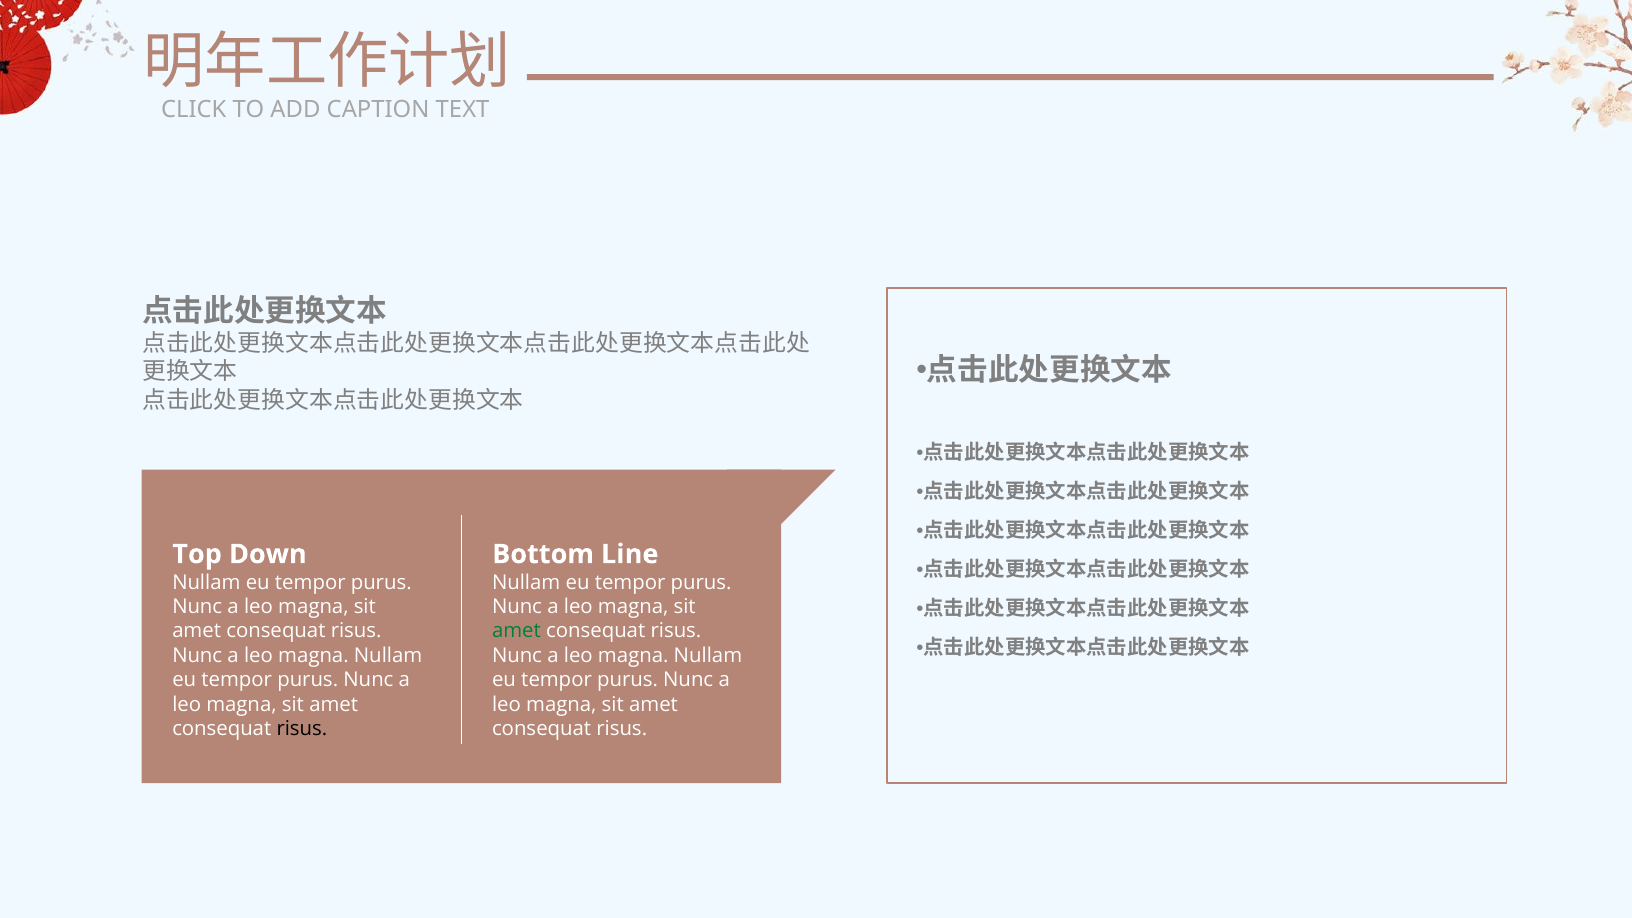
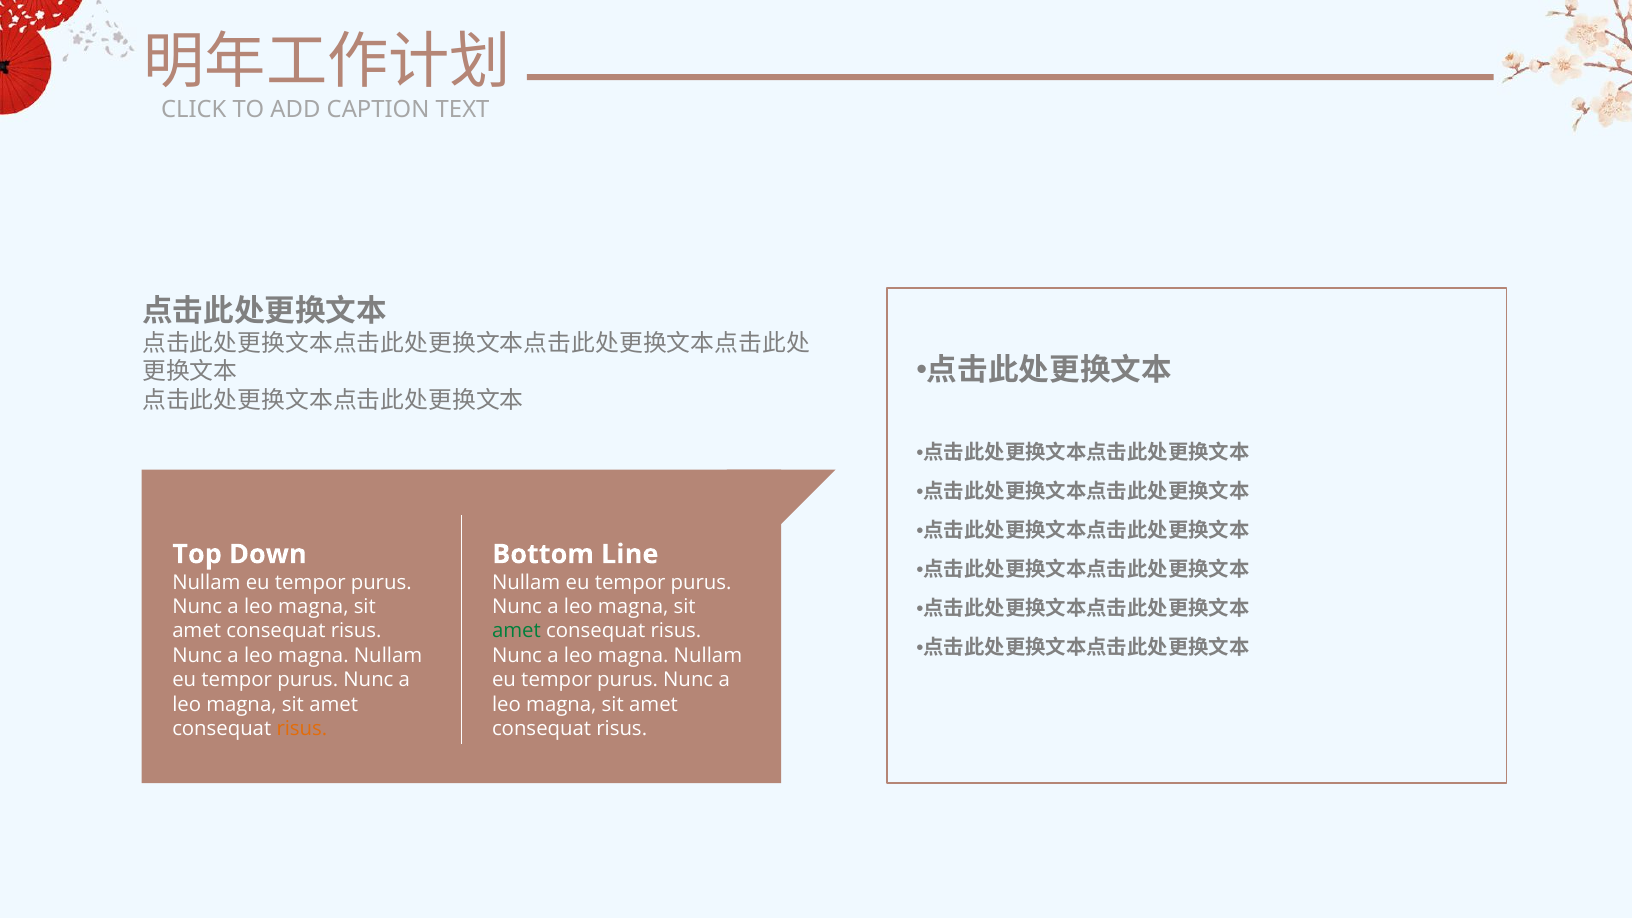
risus at (302, 729) colour: black -> orange
